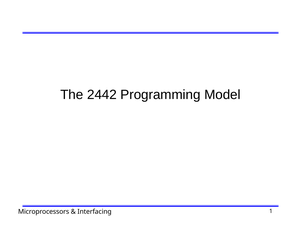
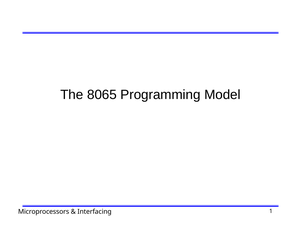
2442: 2442 -> 8065
